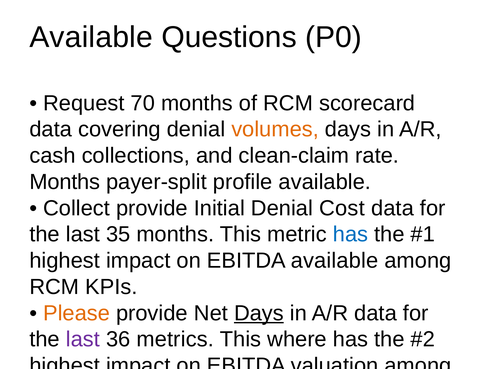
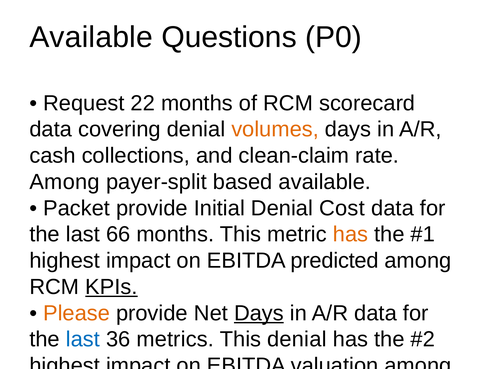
70: 70 -> 22
Months at (65, 182): Months -> Among
profile: profile -> based
Collect at (77, 208): Collect -> Packet
35: 35 -> 66
has at (350, 234) colour: blue -> orange
EBITDA available: available -> predicted
KPIs at (111, 287) underline: none -> present
last at (83, 339) colour: purple -> blue
This where: where -> denial
